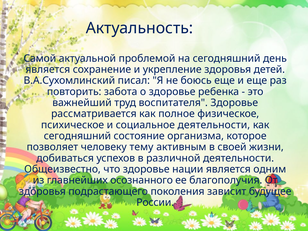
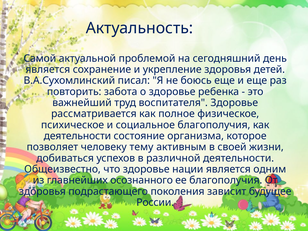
социальное деятельности: деятельности -> благополучия
сегодняшний at (77, 136): сегодняшний -> деятельности
